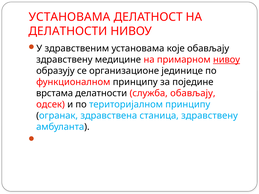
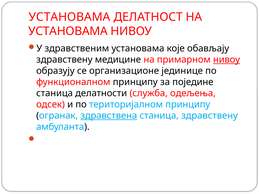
ДЕЛАТНОСТИ at (68, 31): ДЕЛАТНОСТИ -> УСТАНОВАМА
врстама at (55, 93): врстама -> станица
служба обављају: обављају -> одељења
здравствена underline: none -> present
